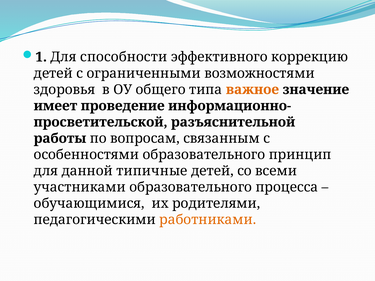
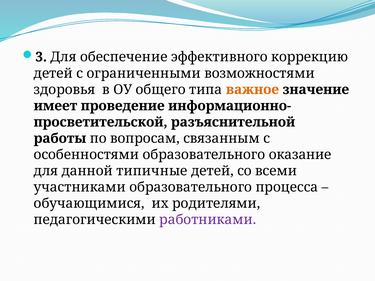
1: 1 -> 3
способности: способности -> обеспечение
принцип: принцип -> оказание
работниками colour: orange -> purple
